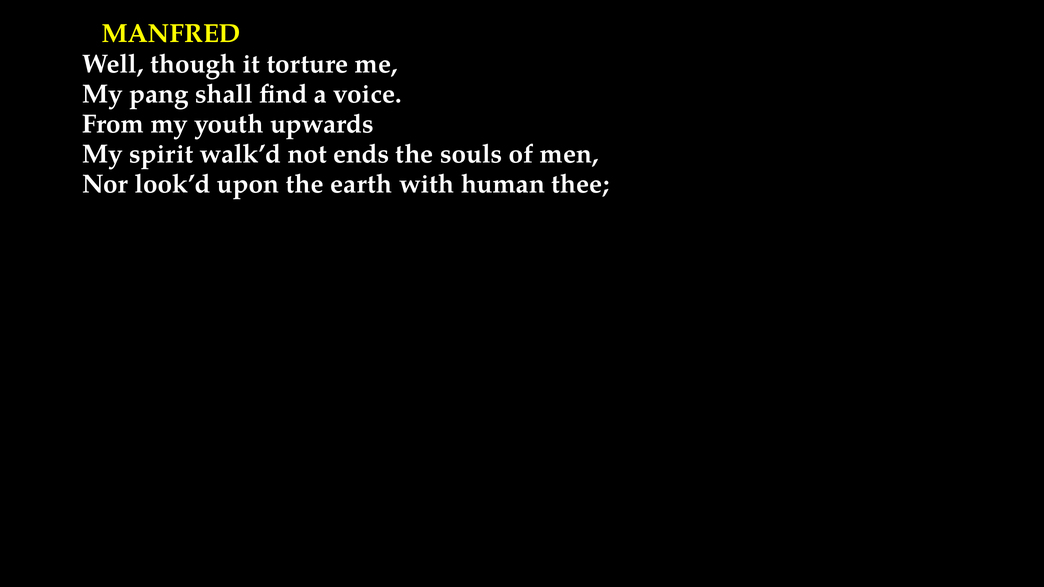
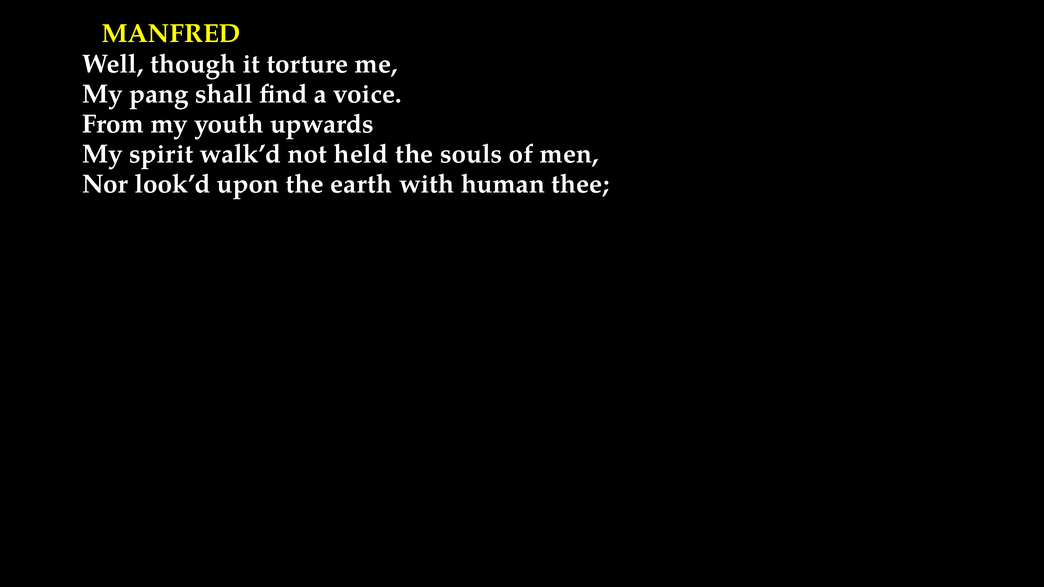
ends: ends -> held
